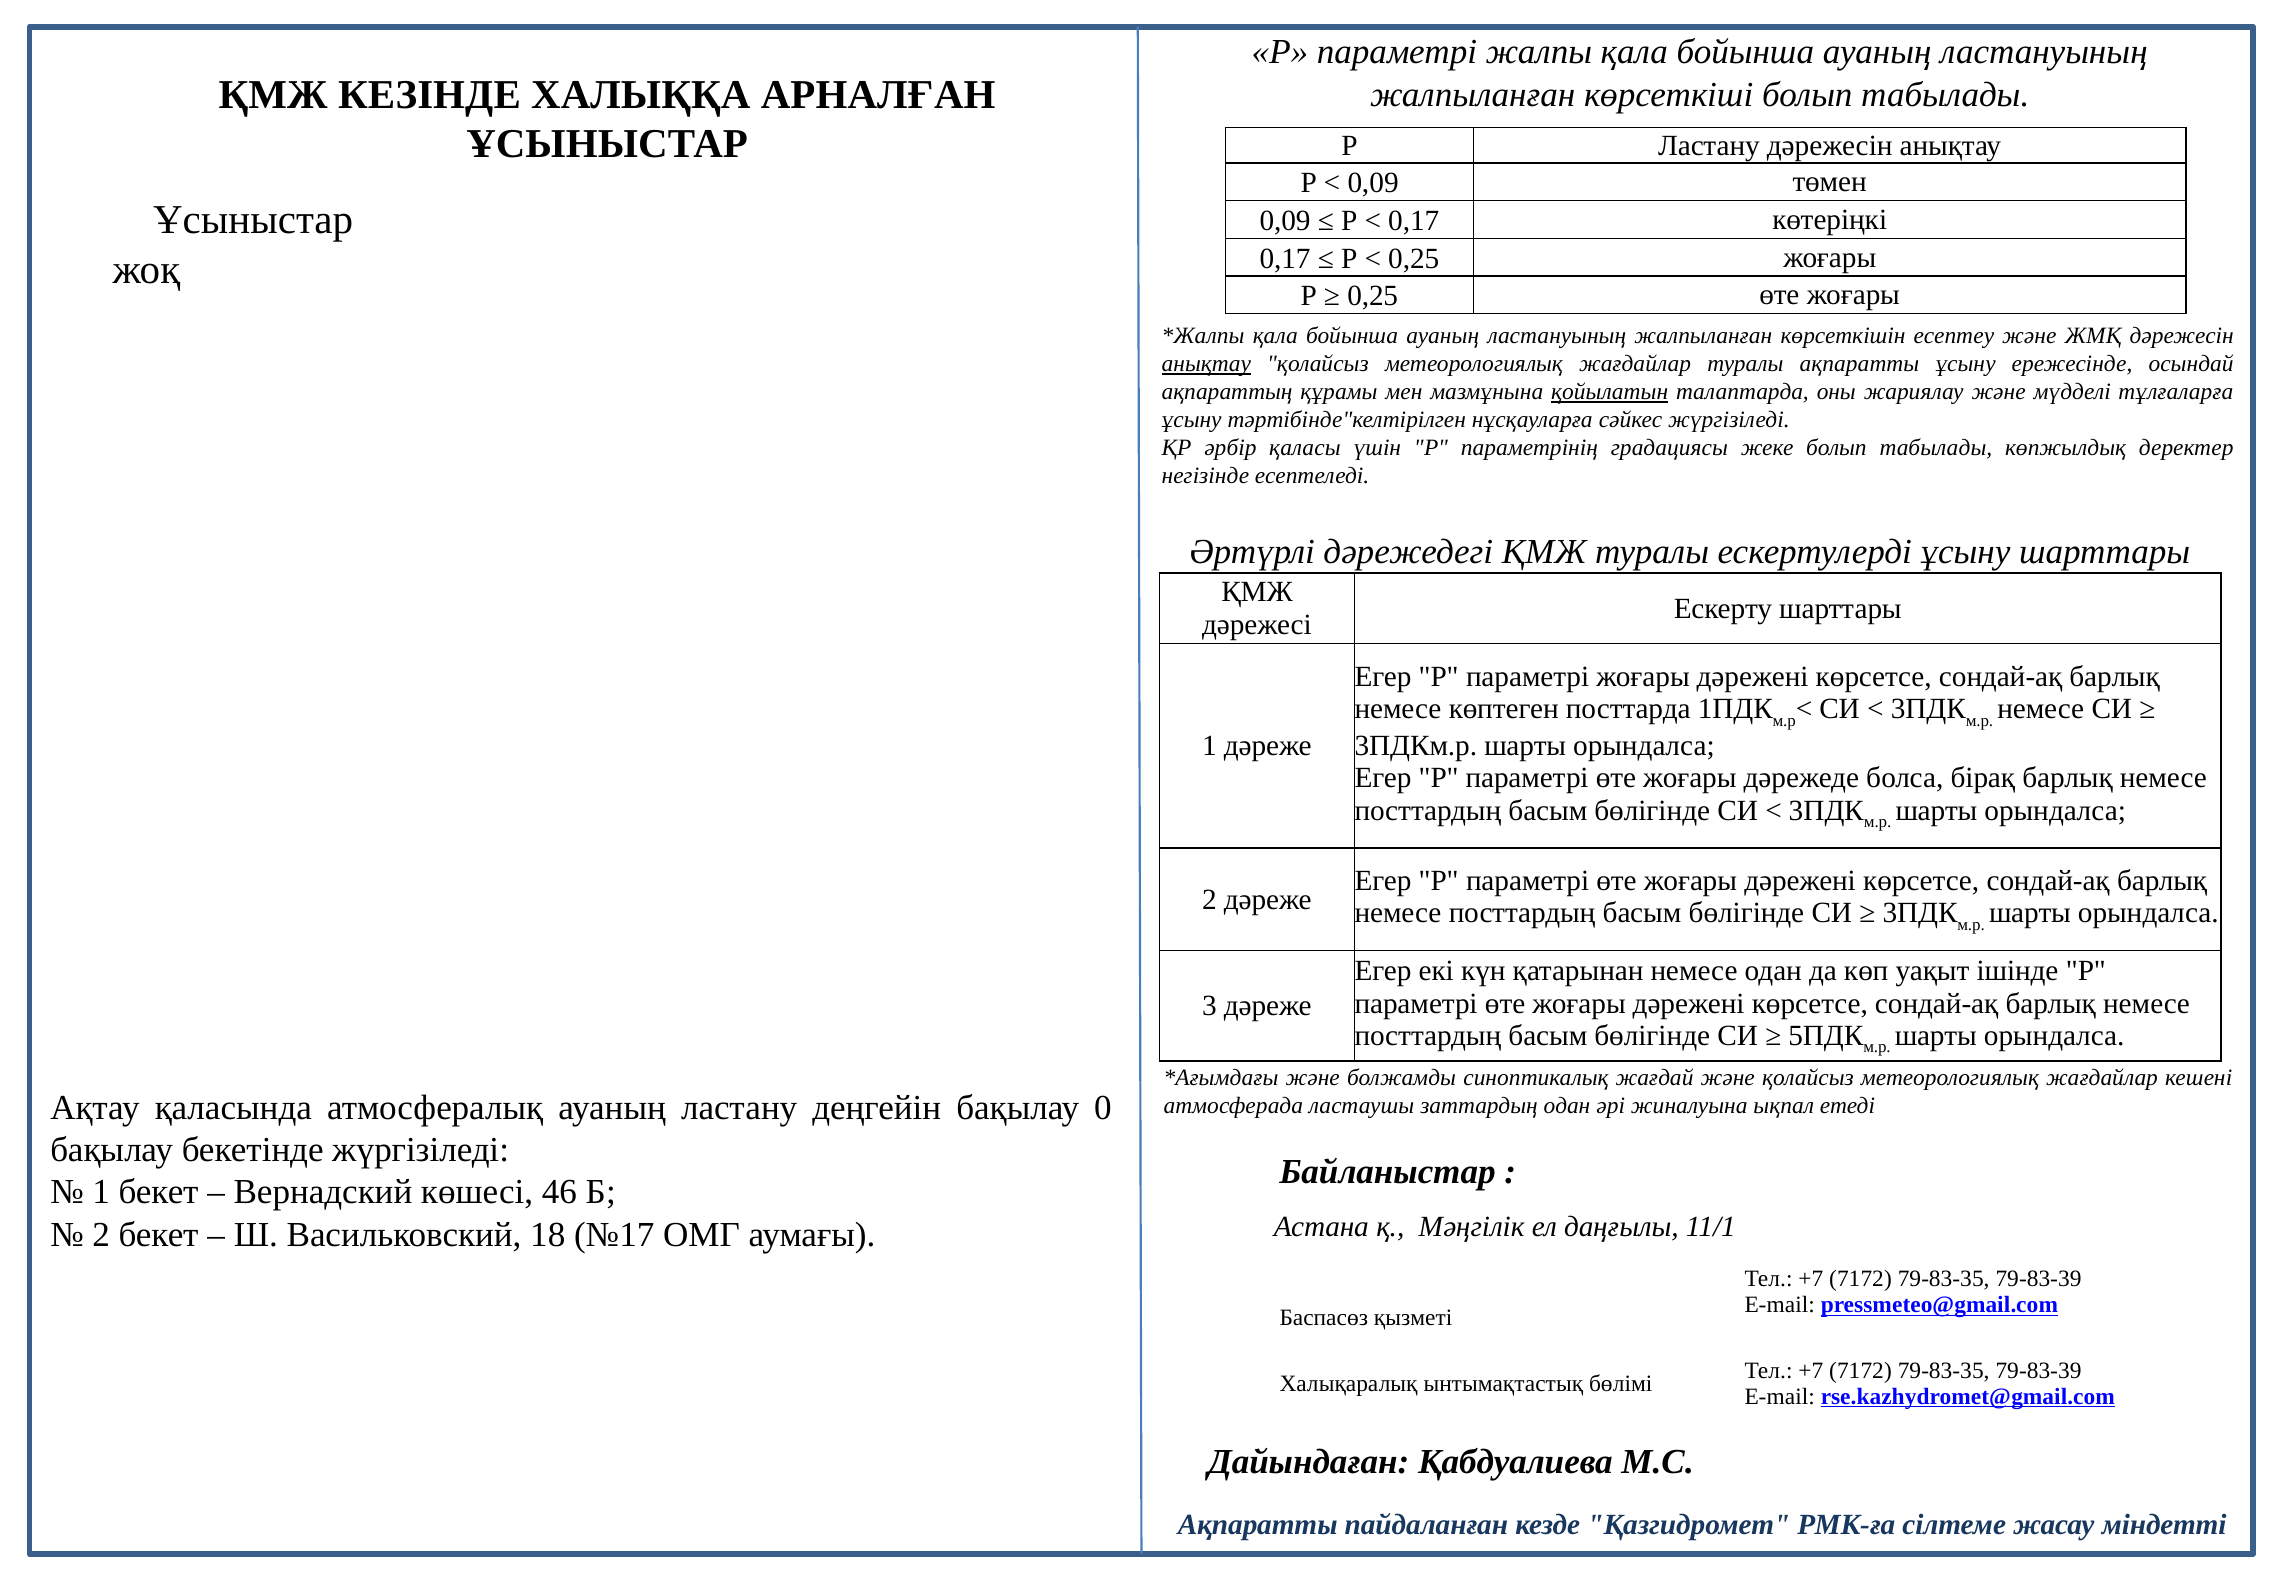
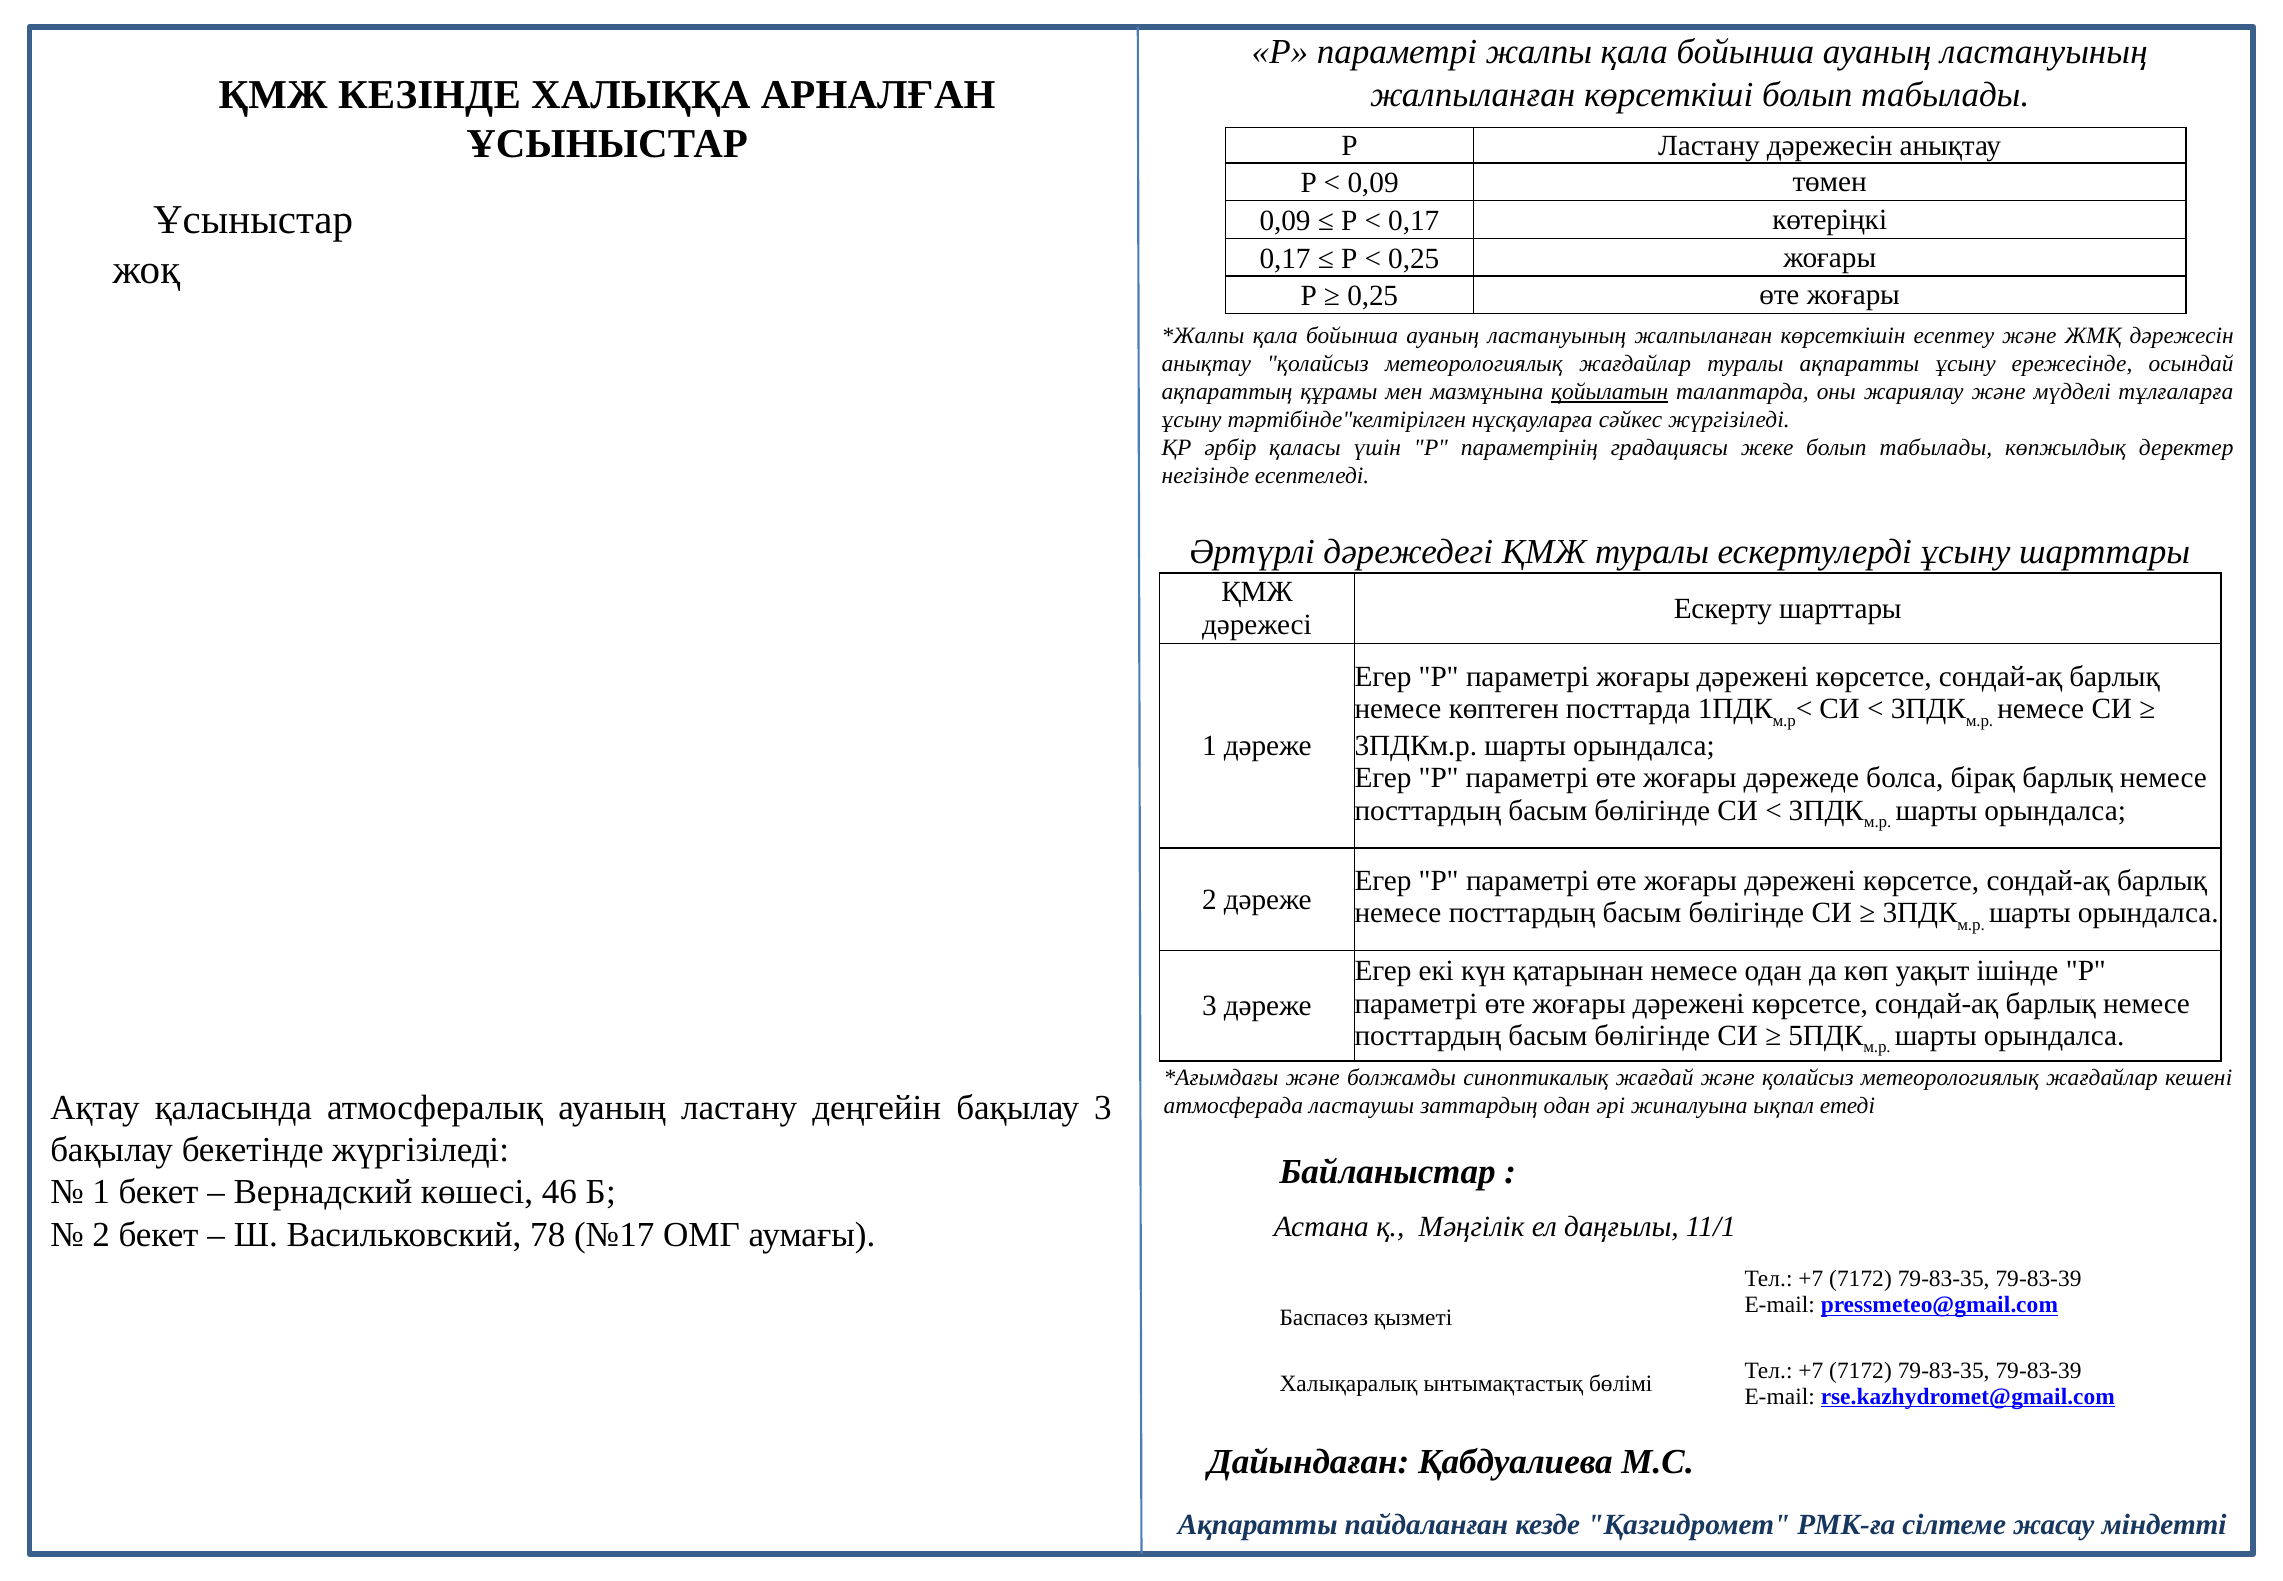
анықтау at (1206, 364) underline: present -> none
бақылау 0: 0 -> 3
18: 18 -> 78
